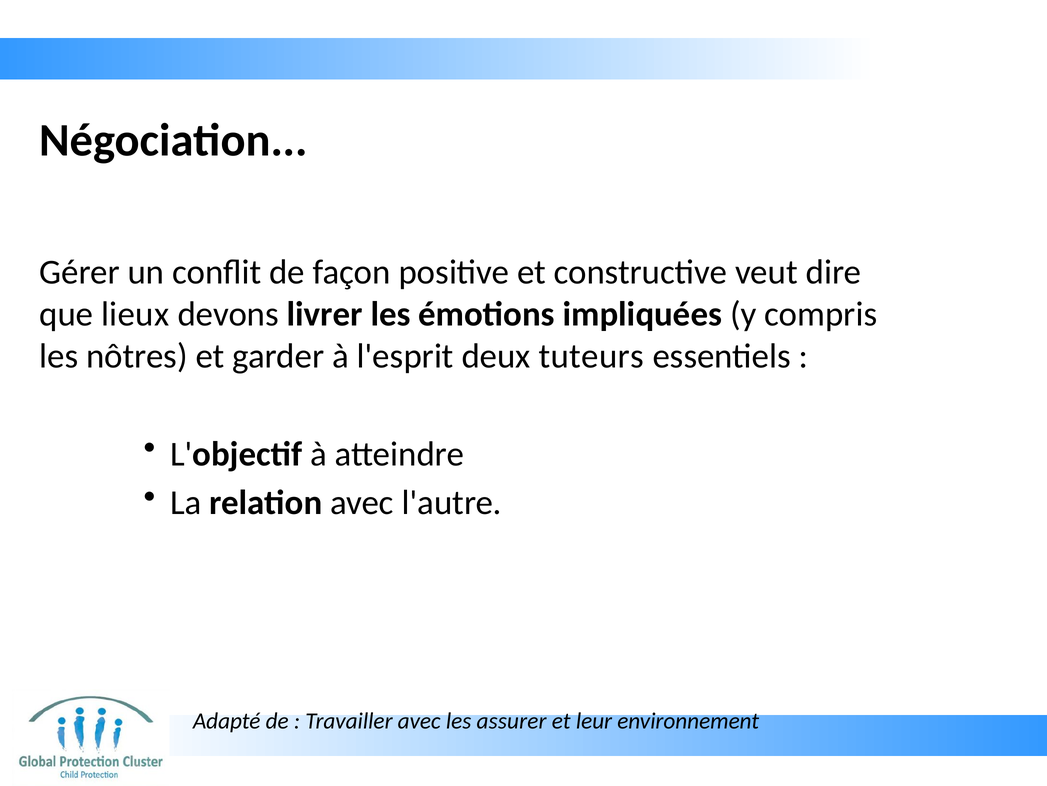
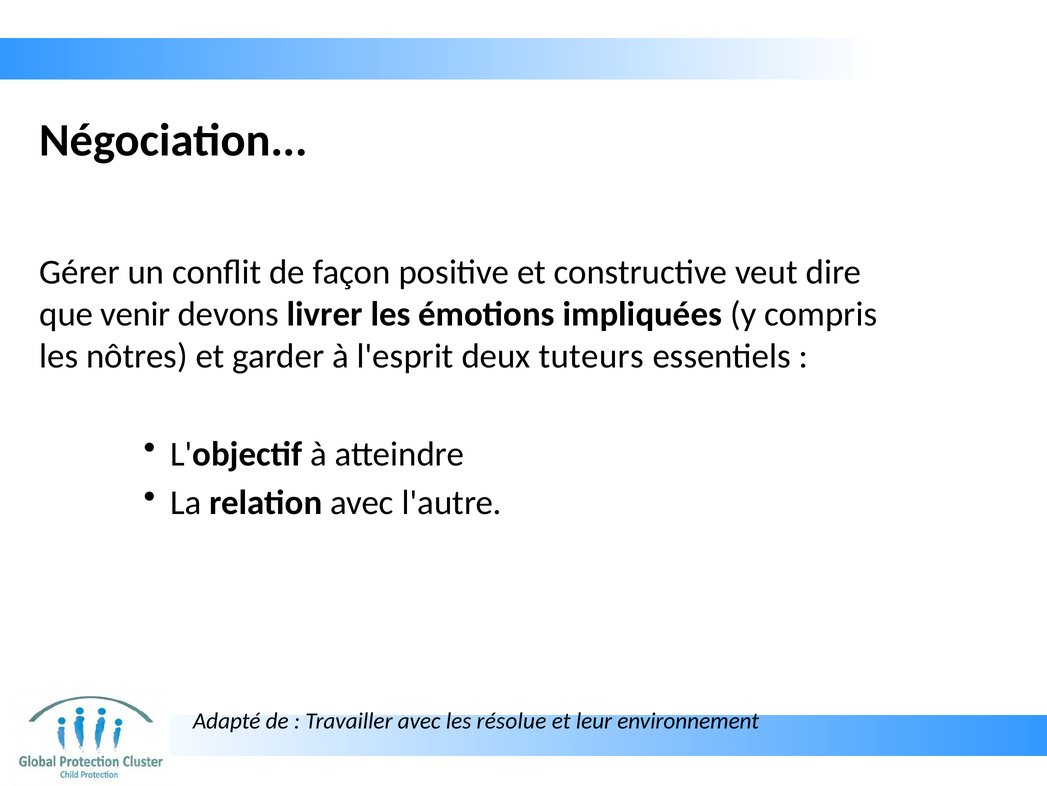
lieux: lieux -> venir
assurer: assurer -> résolue
